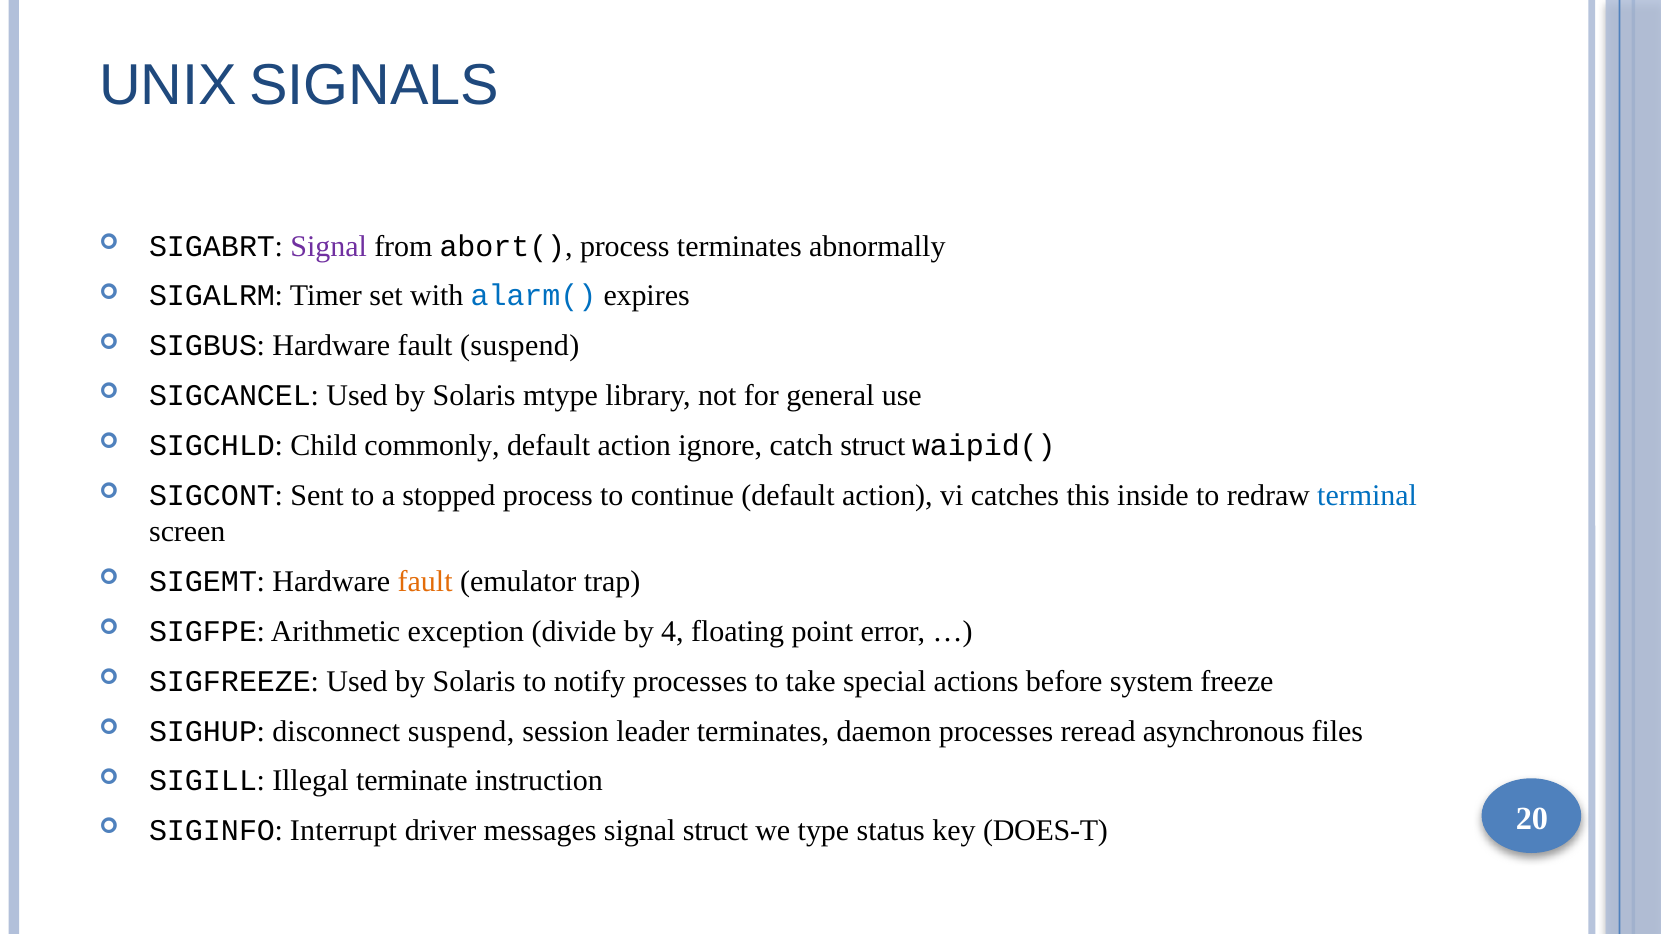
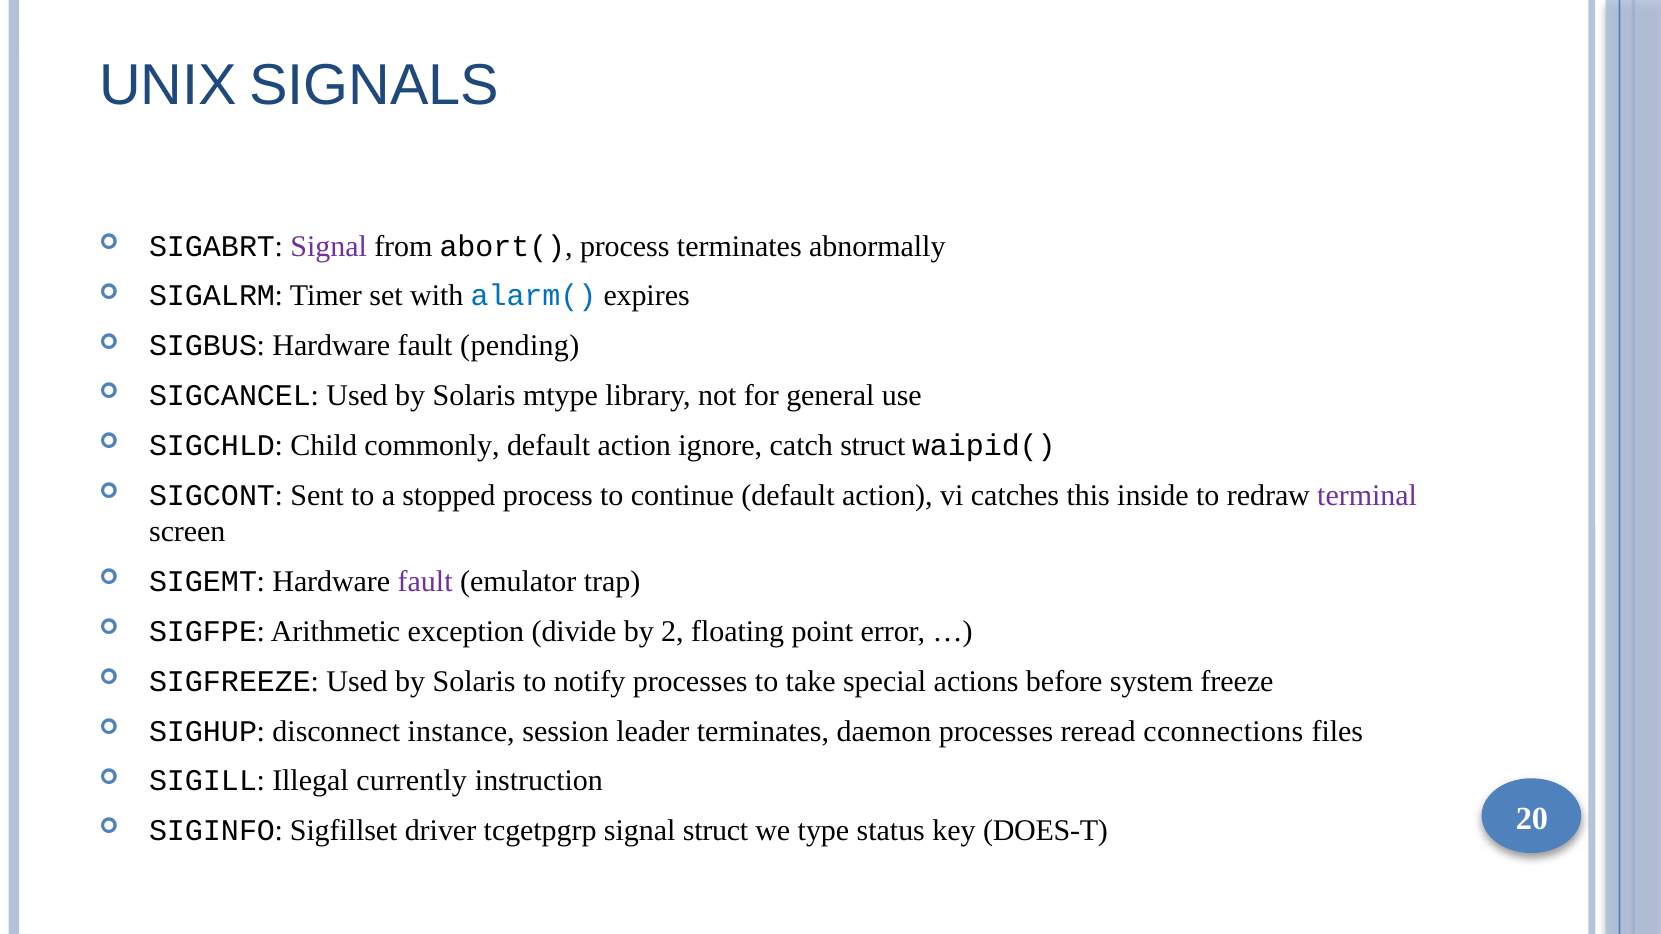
fault suspend: suspend -> pending
terminal colour: blue -> purple
fault at (425, 582) colour: orange -> purple
4: 4 -> 2
disconnect suspend: suspend -> instance
asynchronous: asynchronous -> cconnections
terminate: terminate -> currently
Interrupt: Interrupt -> Sigfillset
messages: messages -> tcgetpgrp
